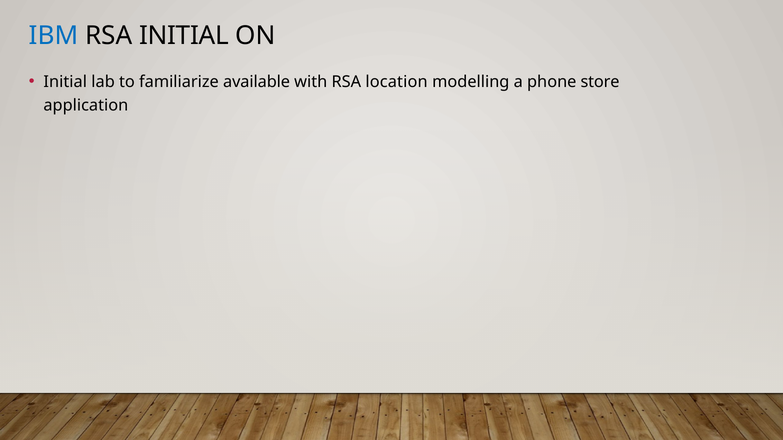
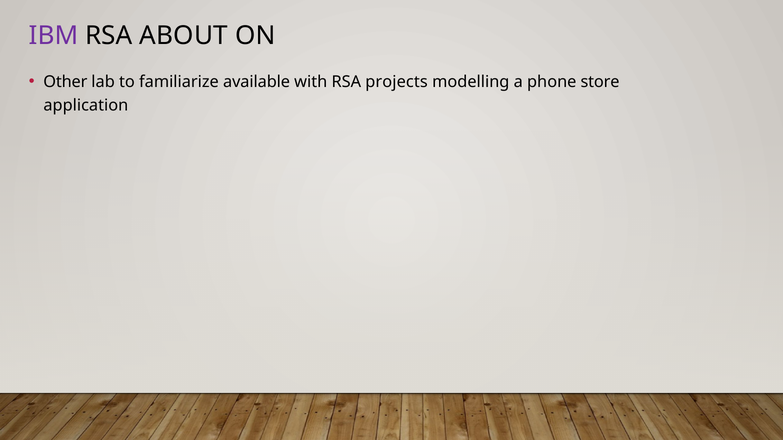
IBM colour: blue -> purple
RSA INITIAL: INITIAL -> ABOUT
Initial at (65, 82): Initial -> Other
location: location -> projects
